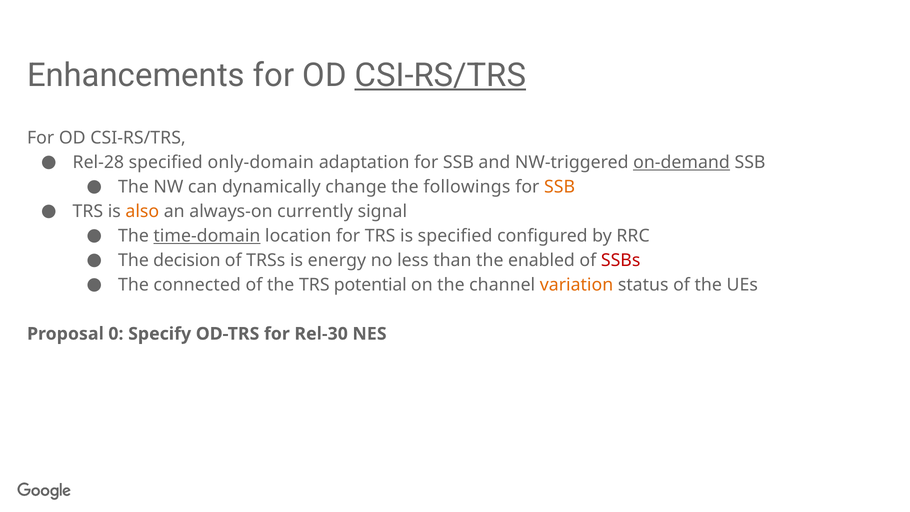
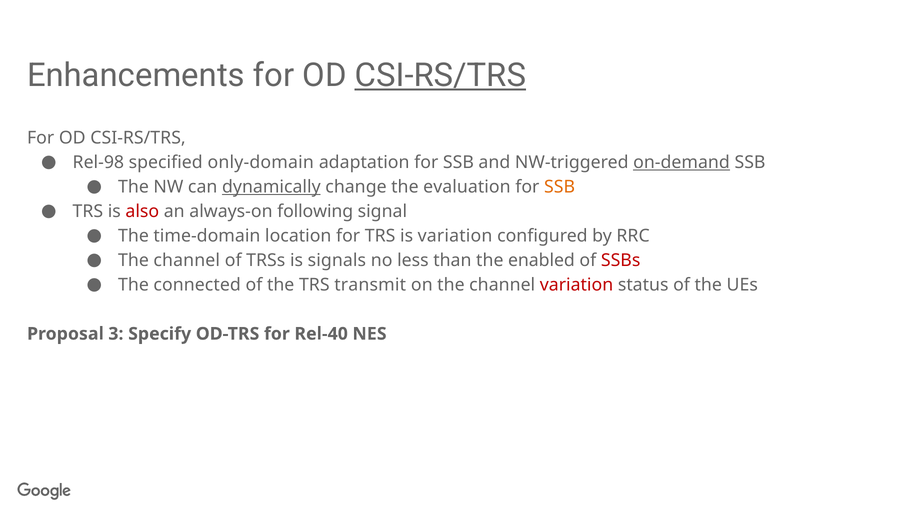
Rel-28: Rel-28 -> Rel-98
dynamically underline: none -> present
followings: followings -> evaluation
also colour: orange -> red
currently: currently -> following
time-domain underline: present -> none
is specified: specified -> variation
decision at (187, 260): decision -> channel
energy: energy -> signals
potential: potential -> transmit
variation at (577, 285) colour: orange -> red
0: 0 -> 3
Rel-30: Rel-30 -> Rel-40
